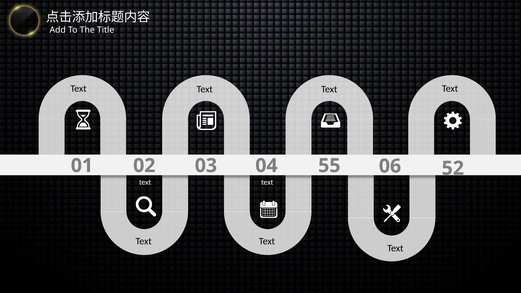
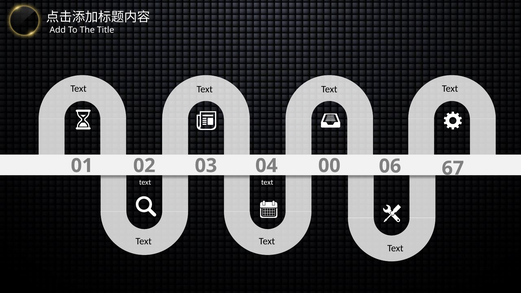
55: 55 -> 00
52: 52 -> 67
